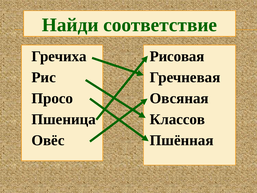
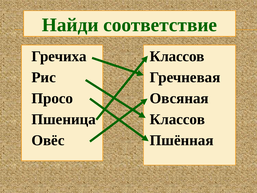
Рисовая at (177, 56): Рисовая -> Классов
